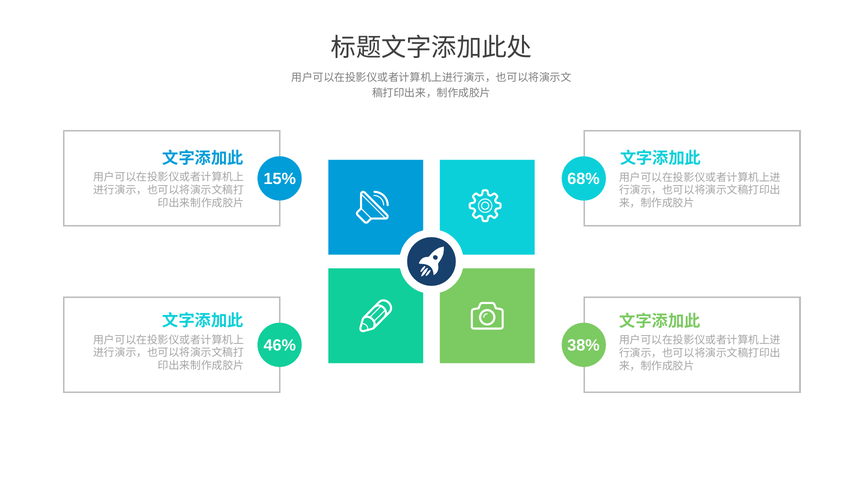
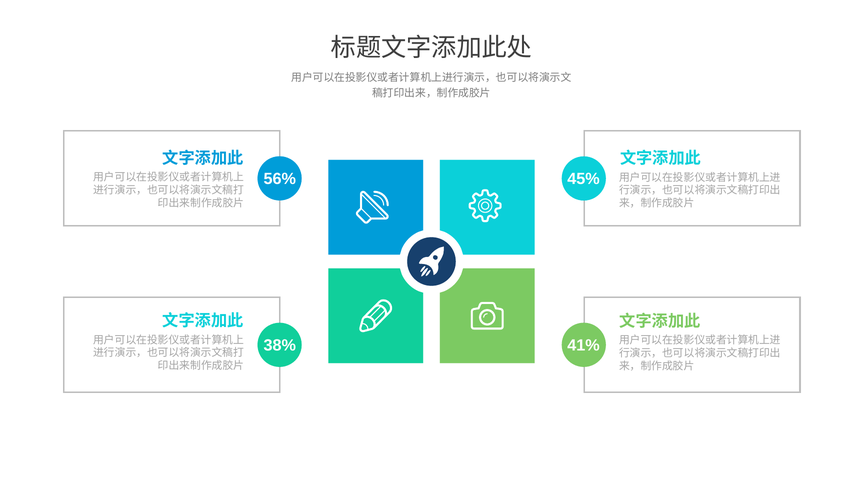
15%: 15% -> 56%
68%: 68% -> 45%
46%: 46% -> 38%
38%: 38% -> 41%
